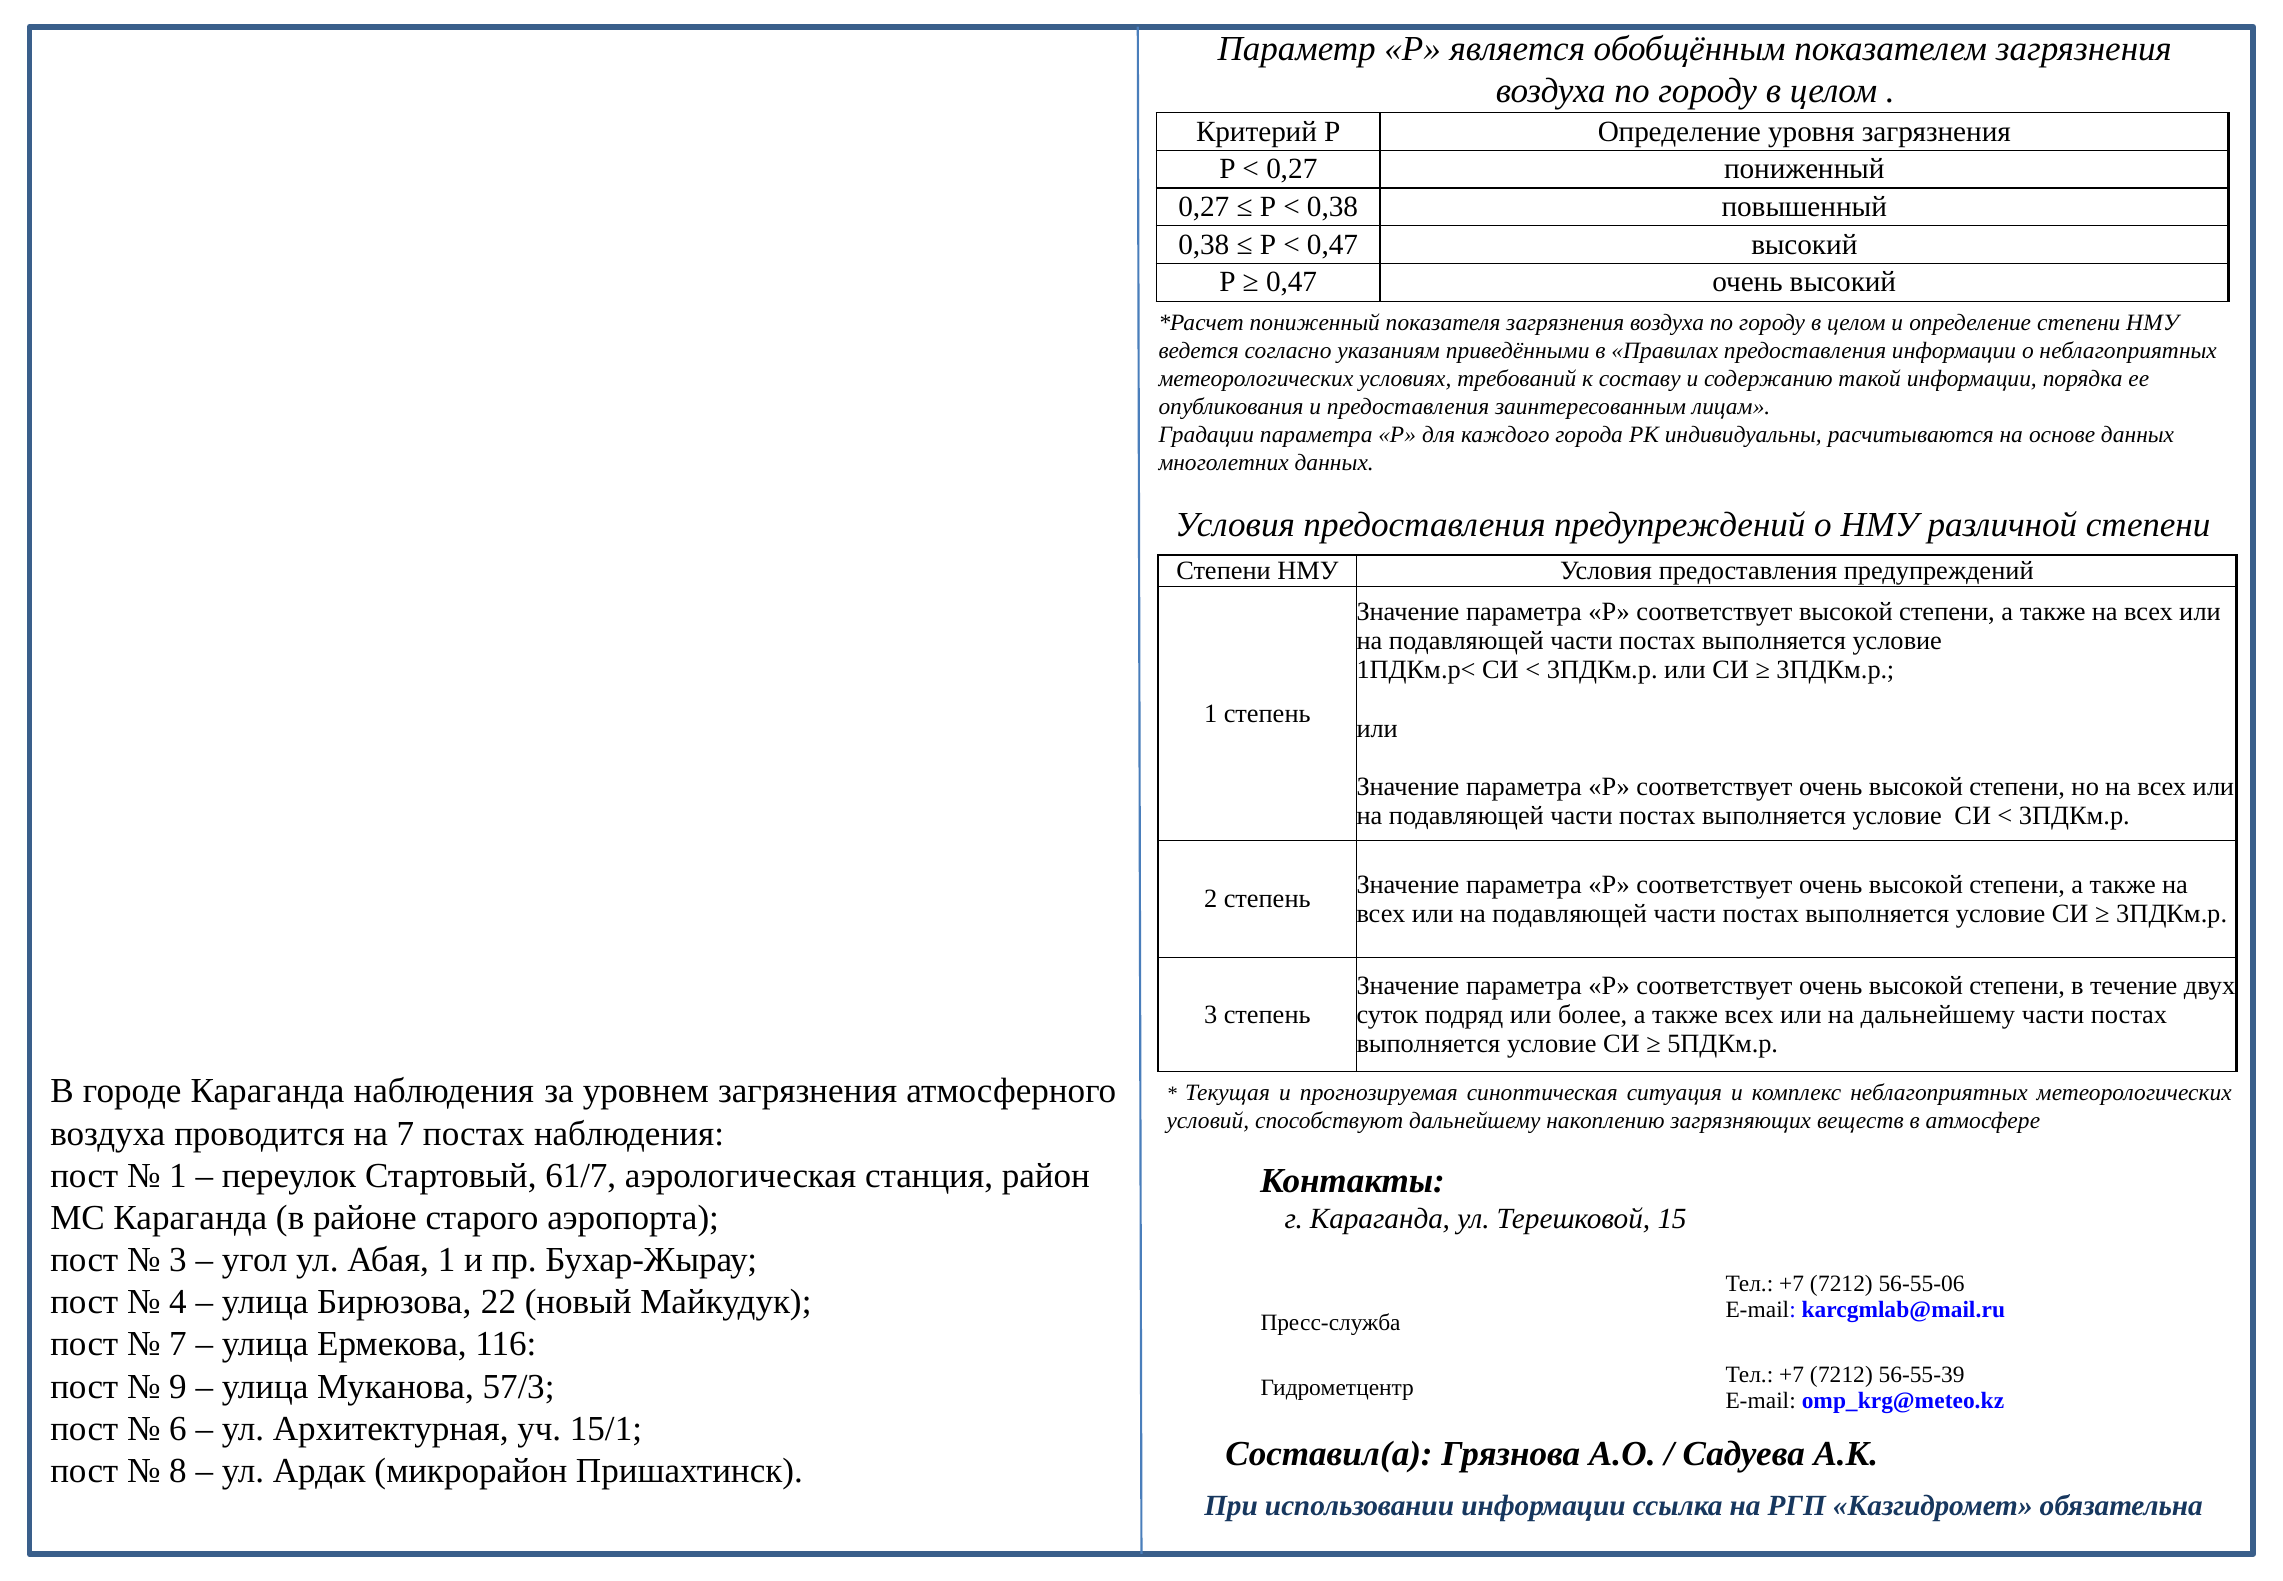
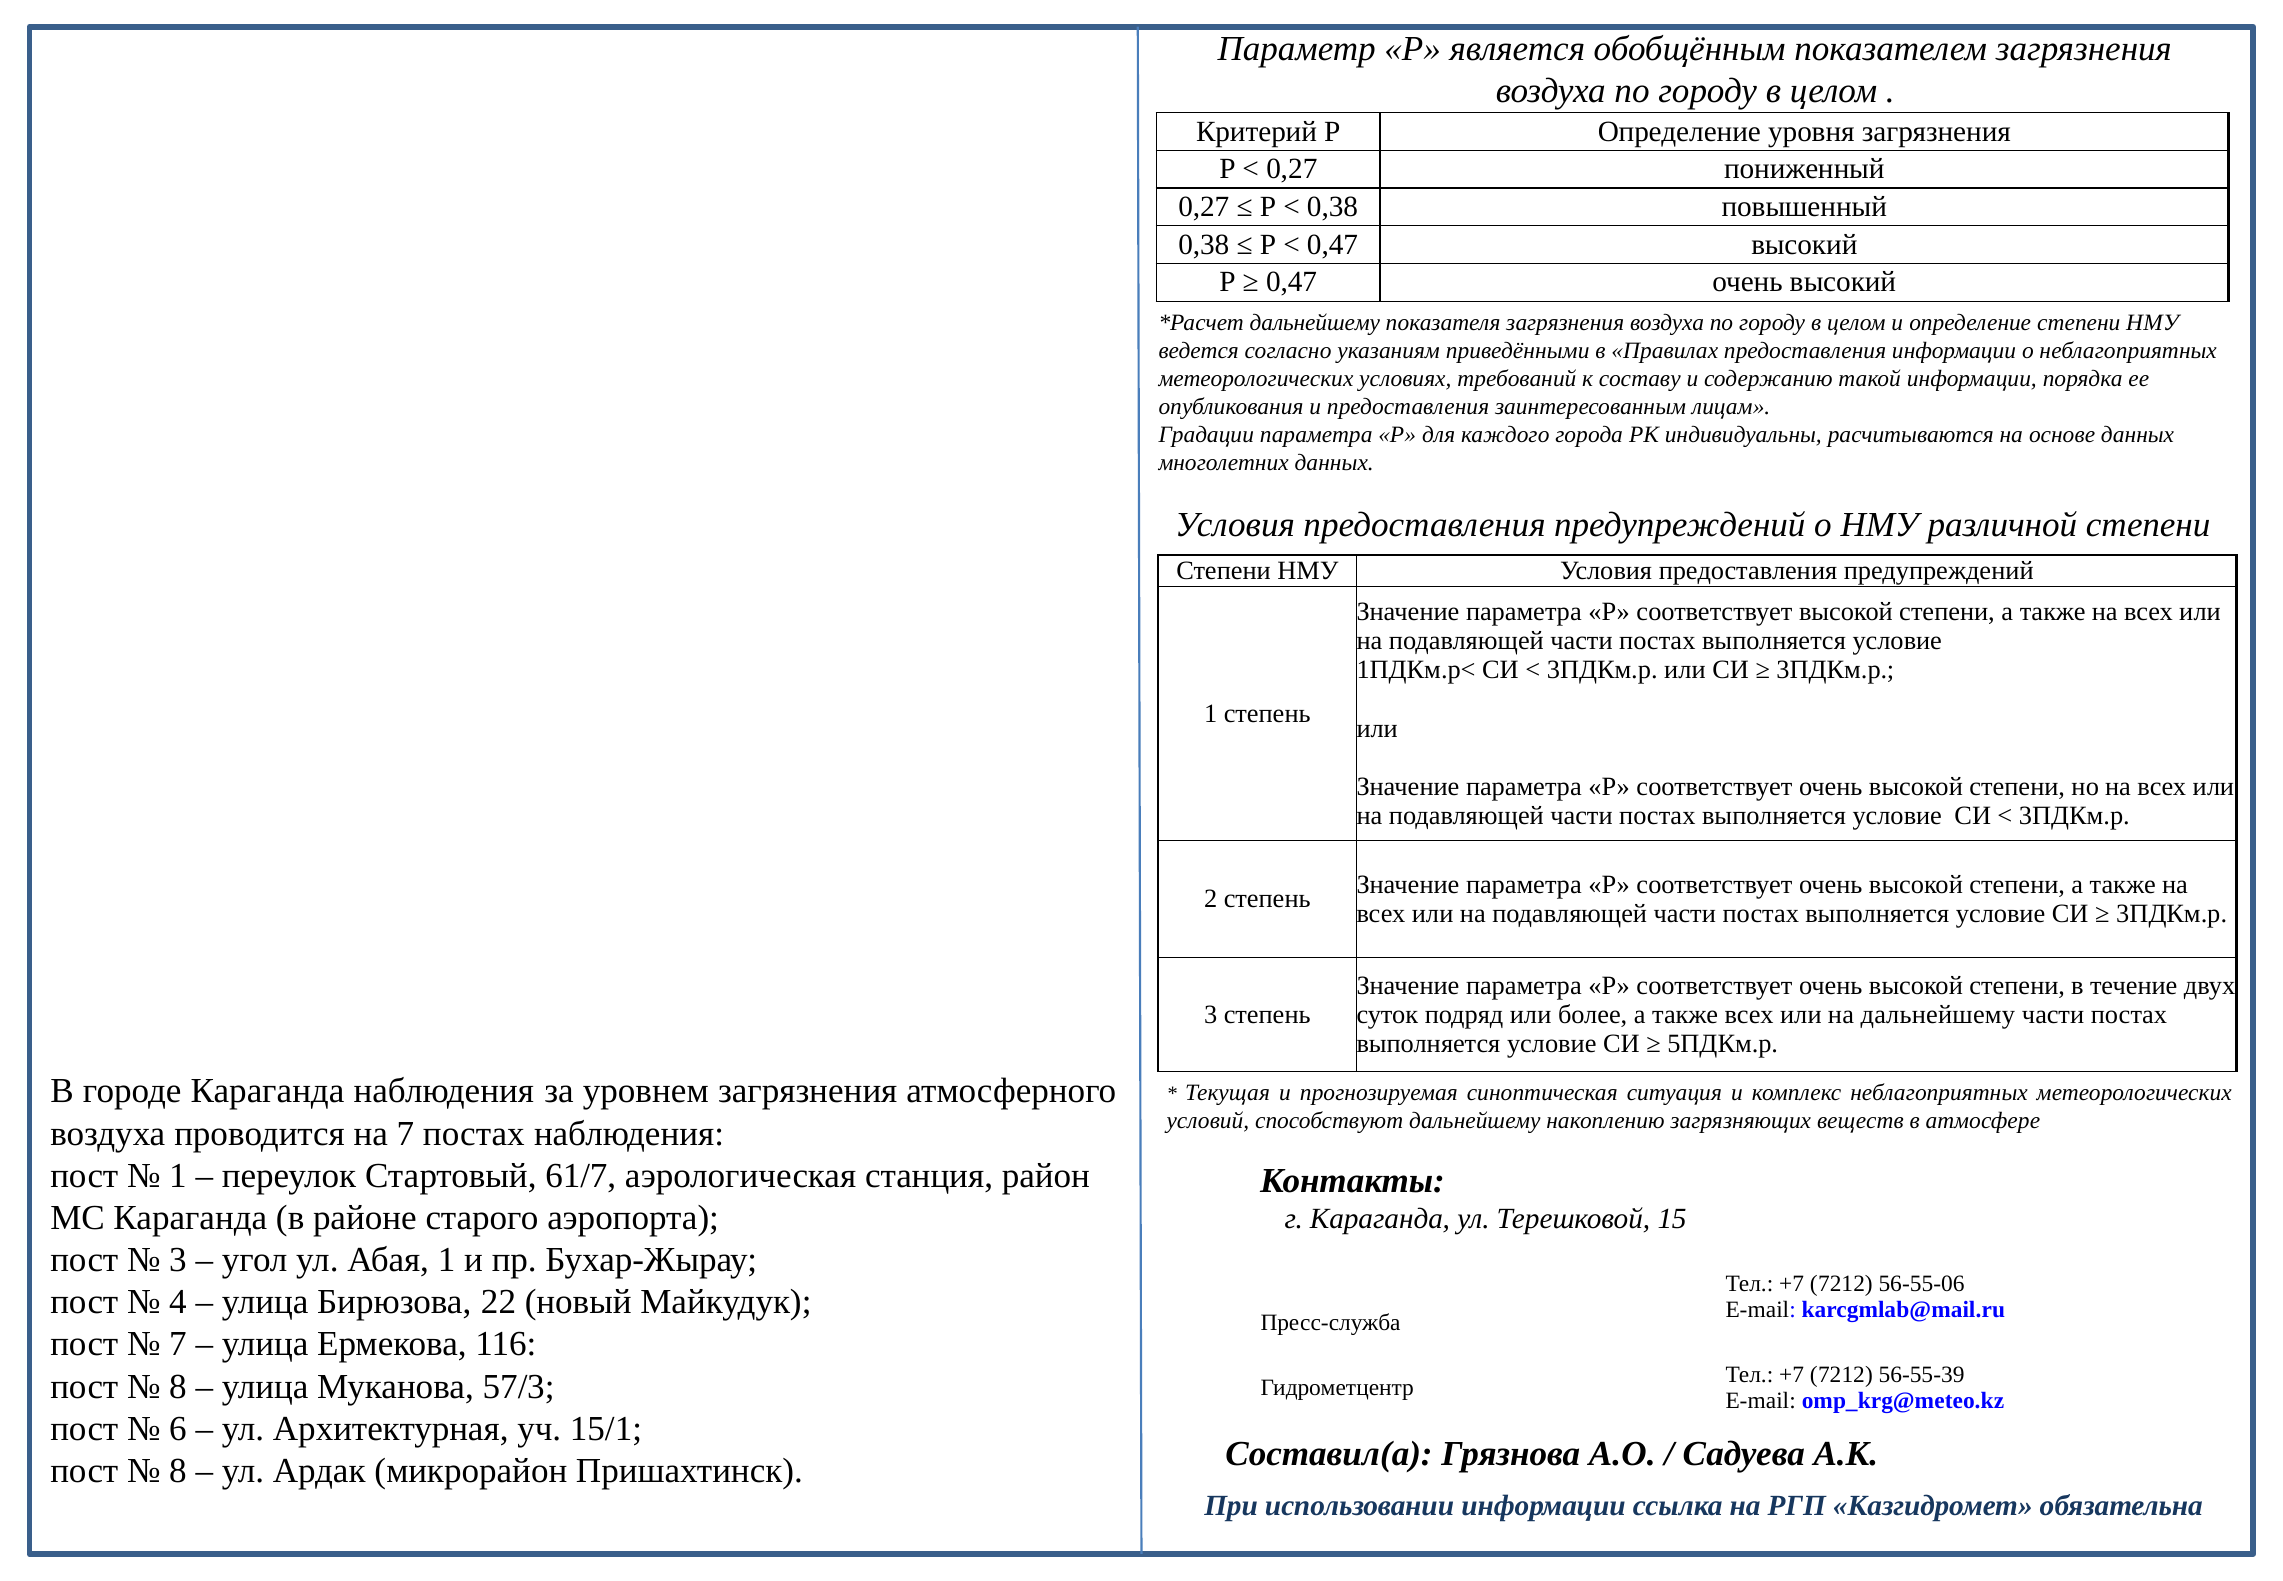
пониженный at (1315, 323): пониженный -> дальнейшему
9 at (178, 1386): 9 -> 8
